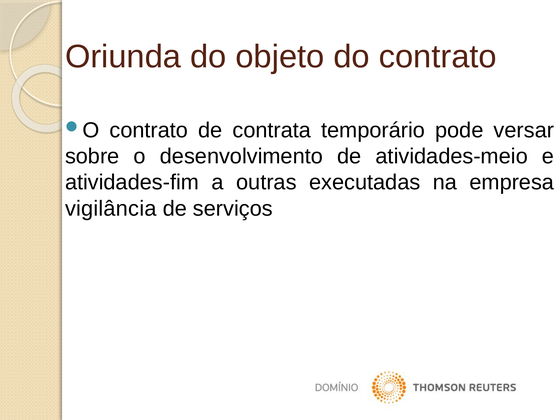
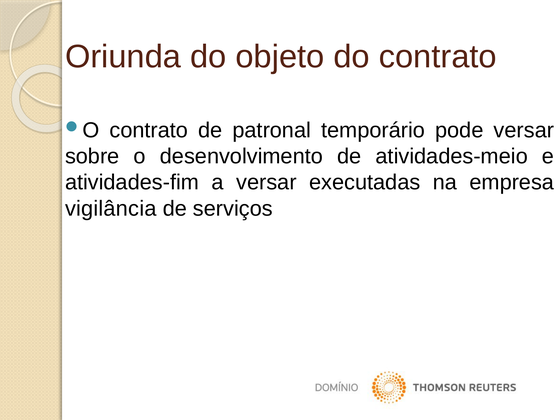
contrata: contrata -> patronal
a outras: outras -> versar
